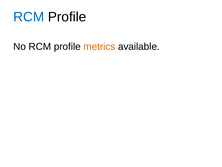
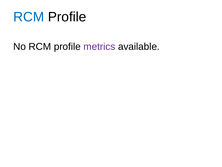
metrics colour: orange -> purple
